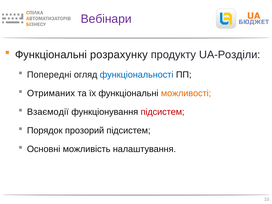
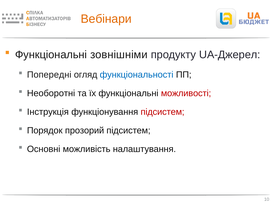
Вебінари colour: purple -> orange
розрахунку: розрахунку -> зовнішніми
UA-Розділи: UA-Розділи -> UA-Джерел
Отриманих: Отриманих -> Необоротні
можливості colour: orange -> red
Взаємодії: Взаємодії -> Інструкція
